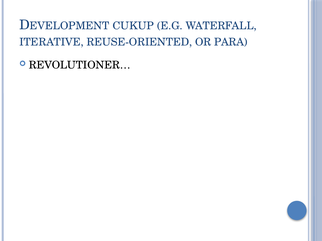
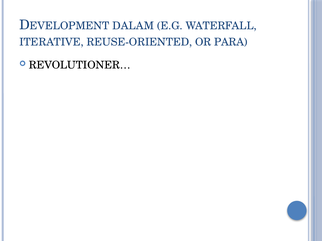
CUKUP: CUKUP -> DALAM
